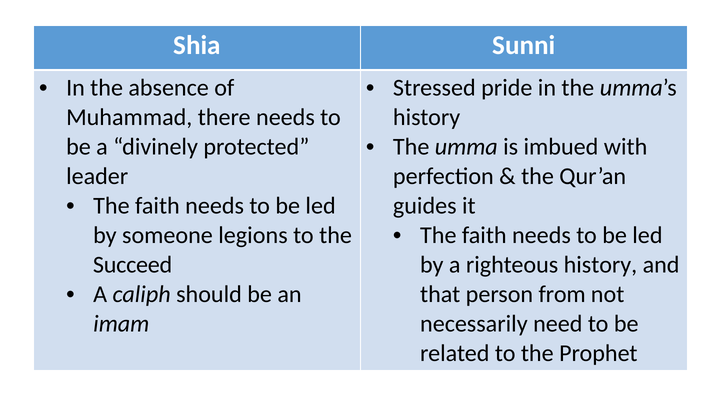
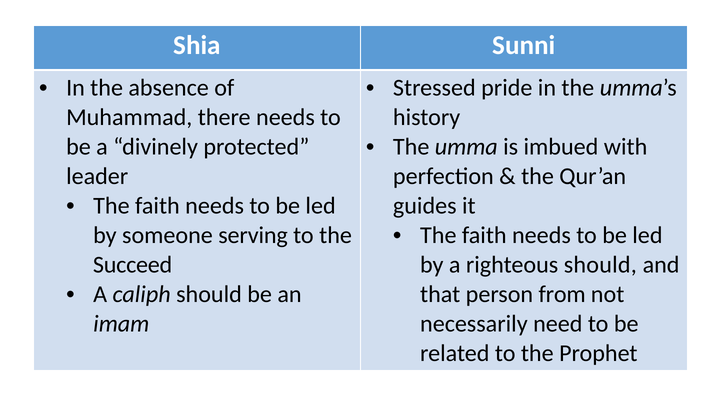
legions: legions -> serving
righteous history: history -> should
